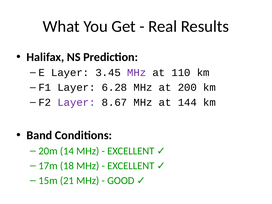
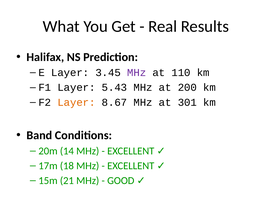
6.28: 6.28 -> 5.43
Layer at (76, 102) colour: purple -> orange
144: 144 -> 301
